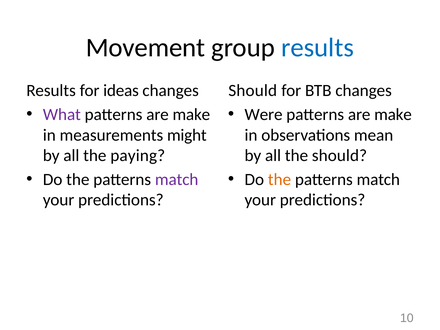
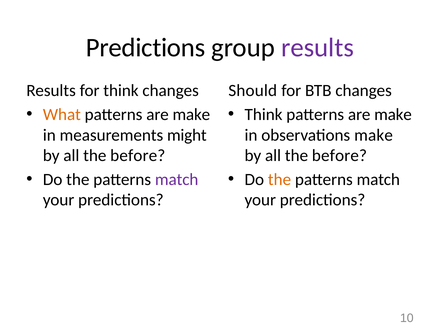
Movement at (145, 48): Movement -> Predictions
results at (317, 48) colour: blue -> purple
for ideas: ideas -> think
What colour: purple -> orange
Were at (264, 115): Were -> Think
observations mean: mean -> make
paying at (138, 156): paying -> before
should at (339, 156): should -> before
